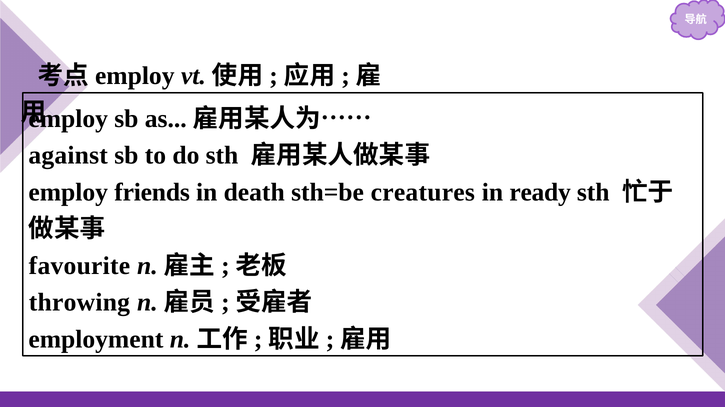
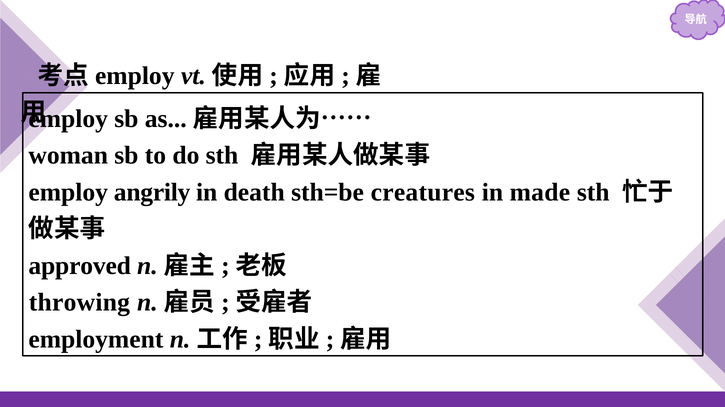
against: against -> woman
friends: friends -> angrily
ready: ready -> made
favourite: favourite -> approved
